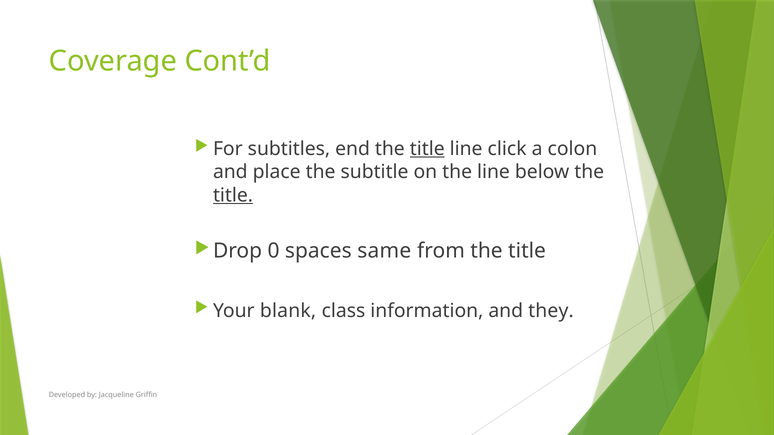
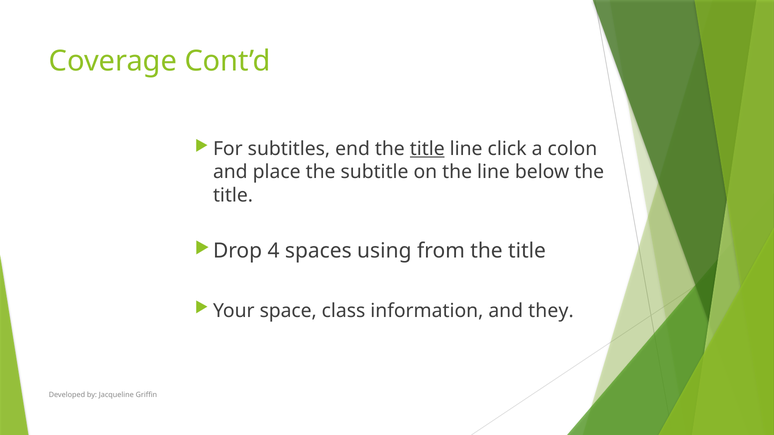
title at (233, 195) underline: present -> none
0: 0 -> 4
same: same -> using
blank: blank -> space
